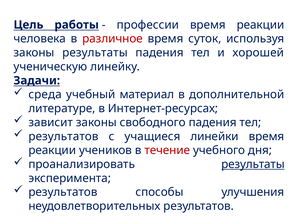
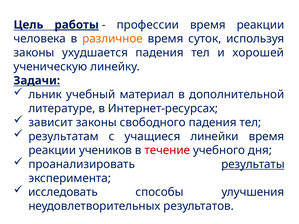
работы underline: none -> present
различное colour: red -> orange
законы результаты: результаты -> ухудшается
среда: среда -> льник
результатов at (64, 137): результатов -> результатам
результатов at (63, 192): результатов -> исследовать
